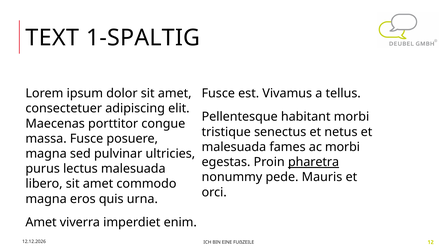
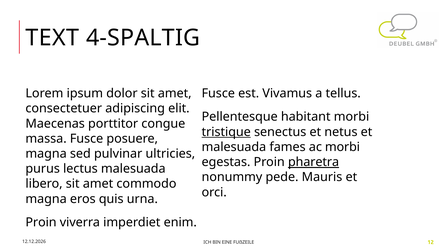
1-SPALTIG: 1-SPALTIG -> 4-SPALTIG
tristique underline: none -> present
Amet at (41, 222): Amet -> Proin
